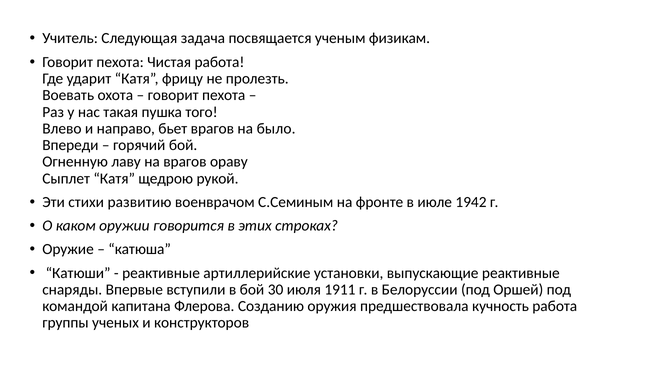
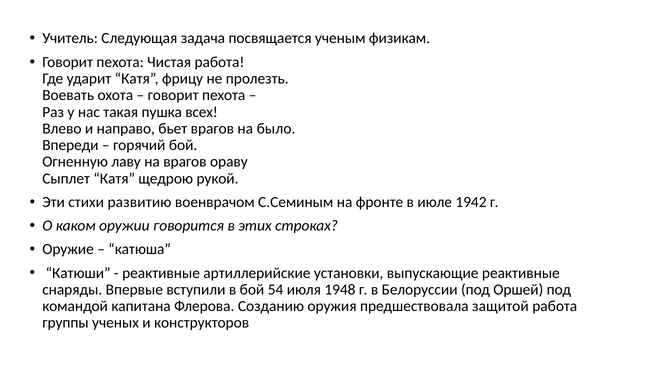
того: того -> всех
30: 30 -> 54
1911: 1911 -> 1948
кучность: кучность -> защитой
